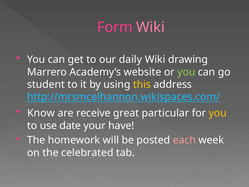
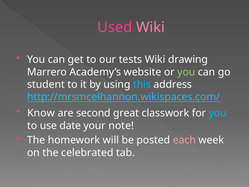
Form: Form -> Used
daily: daily -> tests
this colour: yellow -> light blue
receive: receive -> second
particular: particular -> classwork
you at (218, 113) colour: yellow -> light blue
have: have -> note
